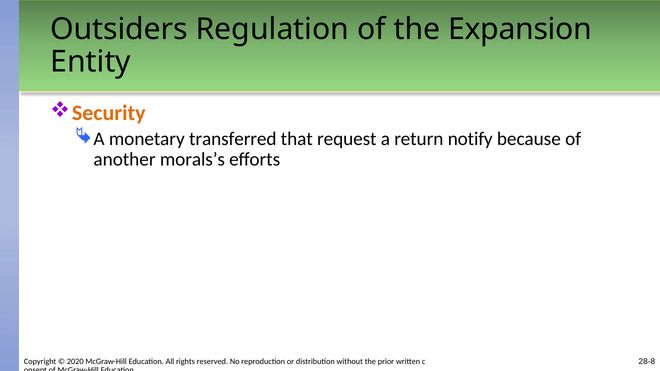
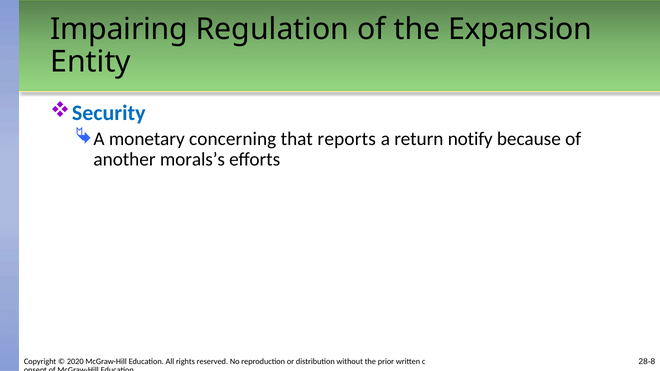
Outsiders: Outsiders -> Impairing
Security colour: orange -> blue
transferred: transferred -> concerning
request: request -> reports
